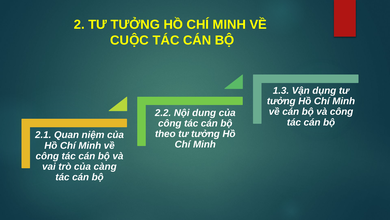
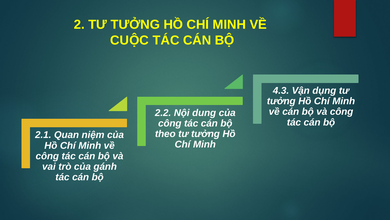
1.3: 1.3 -> 4.3
càng: càng -> gánh
